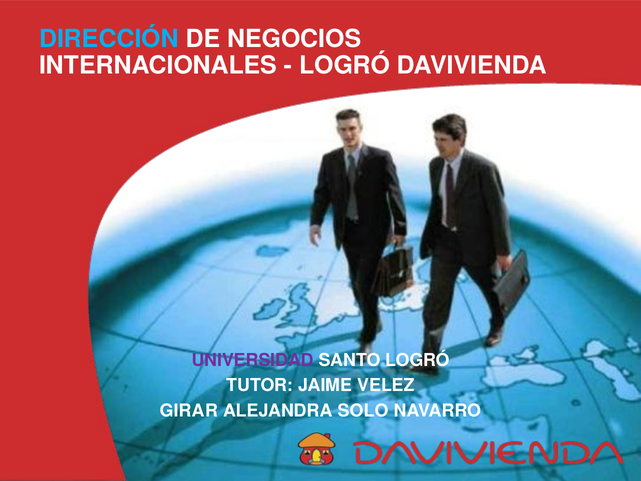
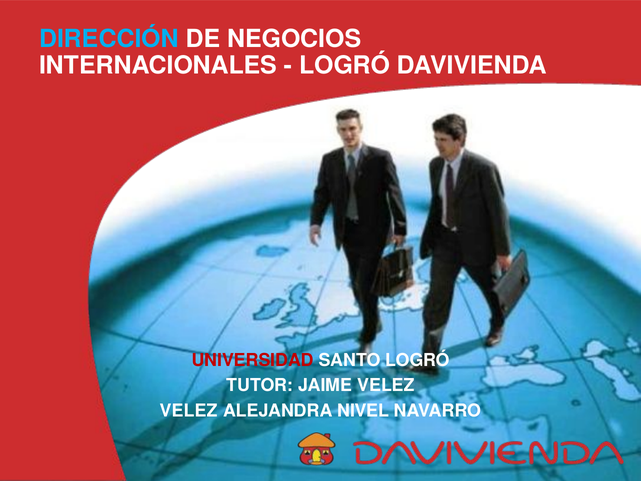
UNIVERSIDAD colour: purple -> red
GIRAR at (189, 411): GIRAR -> VELEZ
SOLO: SOLO -> NIVEL
